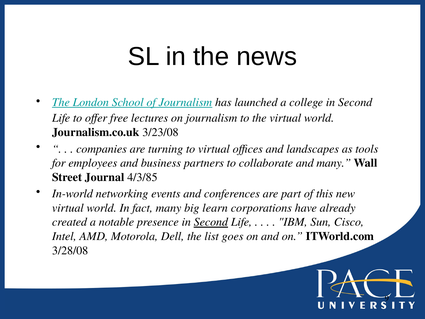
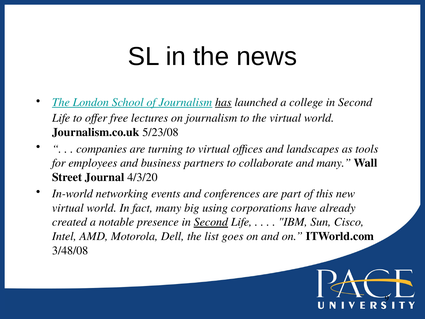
has underline: none -> present
3/23/08: 3/23/08 -> 5/23/08
4/3/85: 4/3/85 -> 4/3/20
learn: learn -> using
3/28/08: 3/28/08 -> 3/48/08
